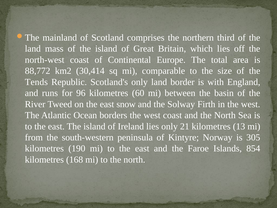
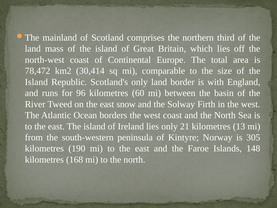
88,772: 88,772 -> 78,472
Tends at (36, 82): Tends -> Island
854: 854 -> 148
